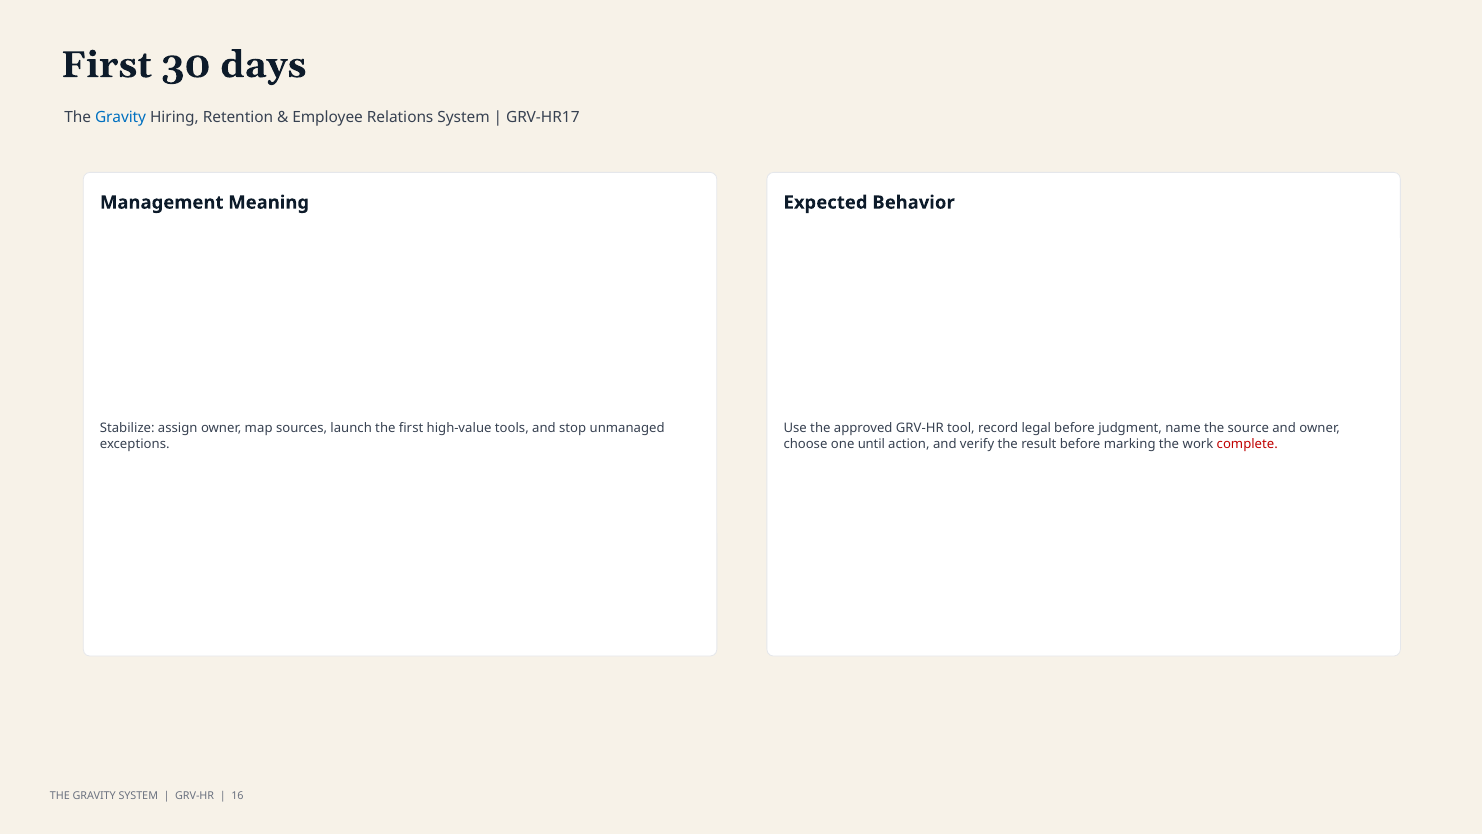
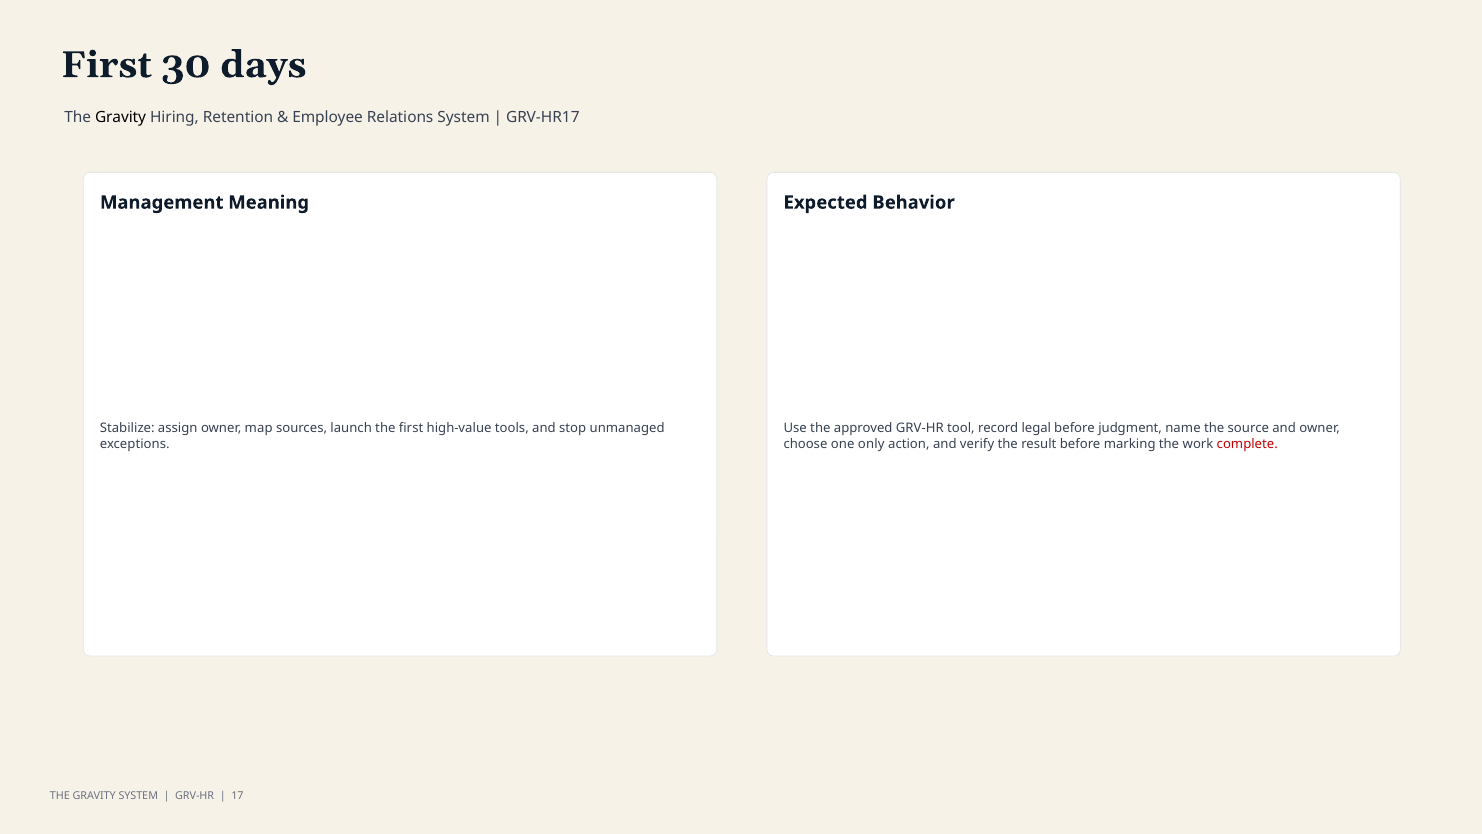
Gravity at (121, 118) colour: blue -> black
until: until -> only
16: 16 -> 17
